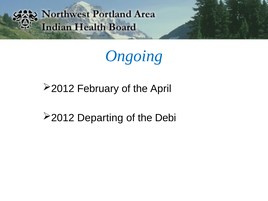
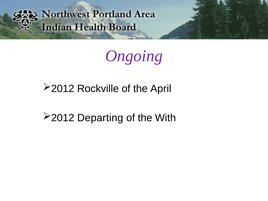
Ongoing colour: blue -> purple
February: February -> Rockville
Debi: Debi -> With
